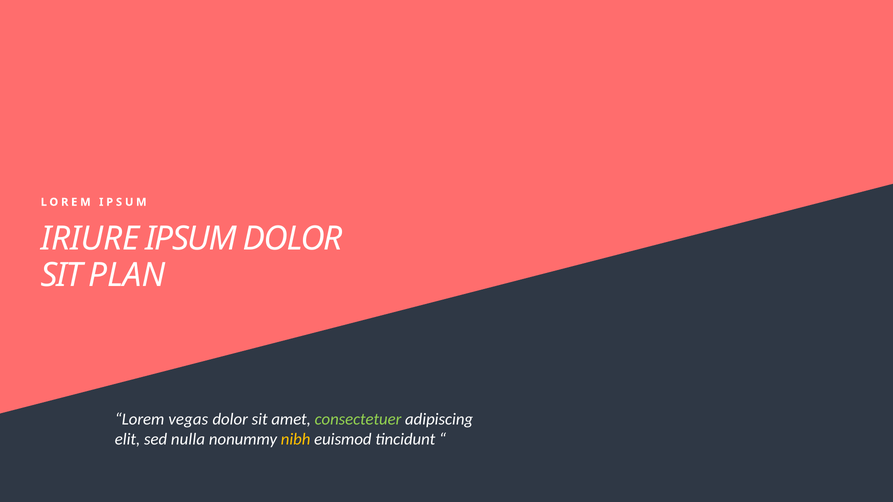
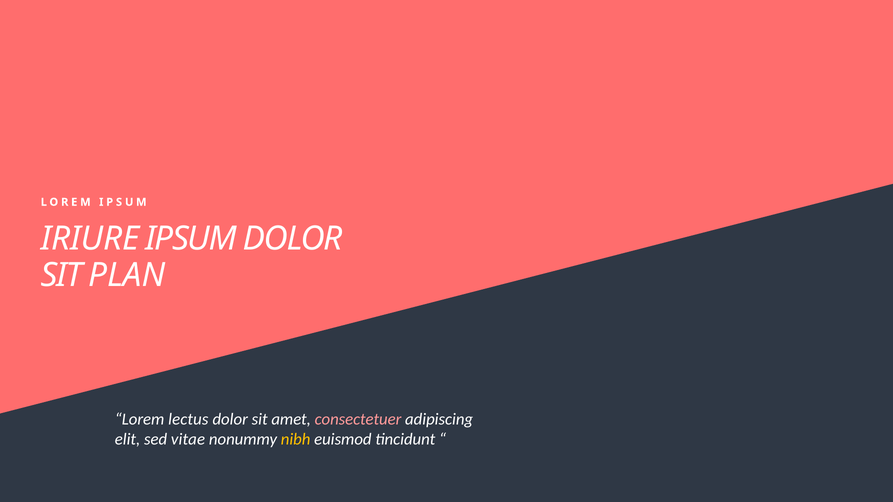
vegas: vegas -> lectus
consectetuer colour: light green -> pink
nulla: nulla -> vitae
